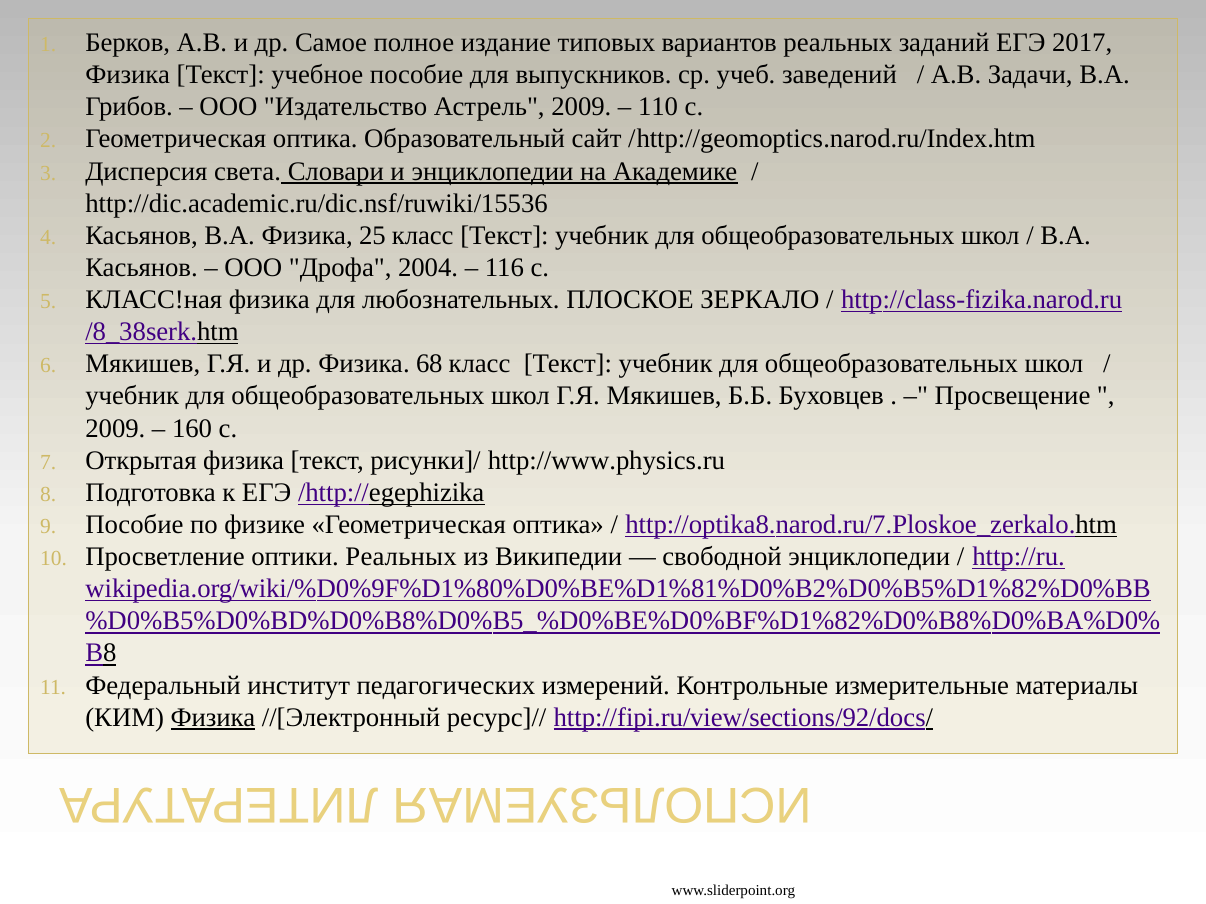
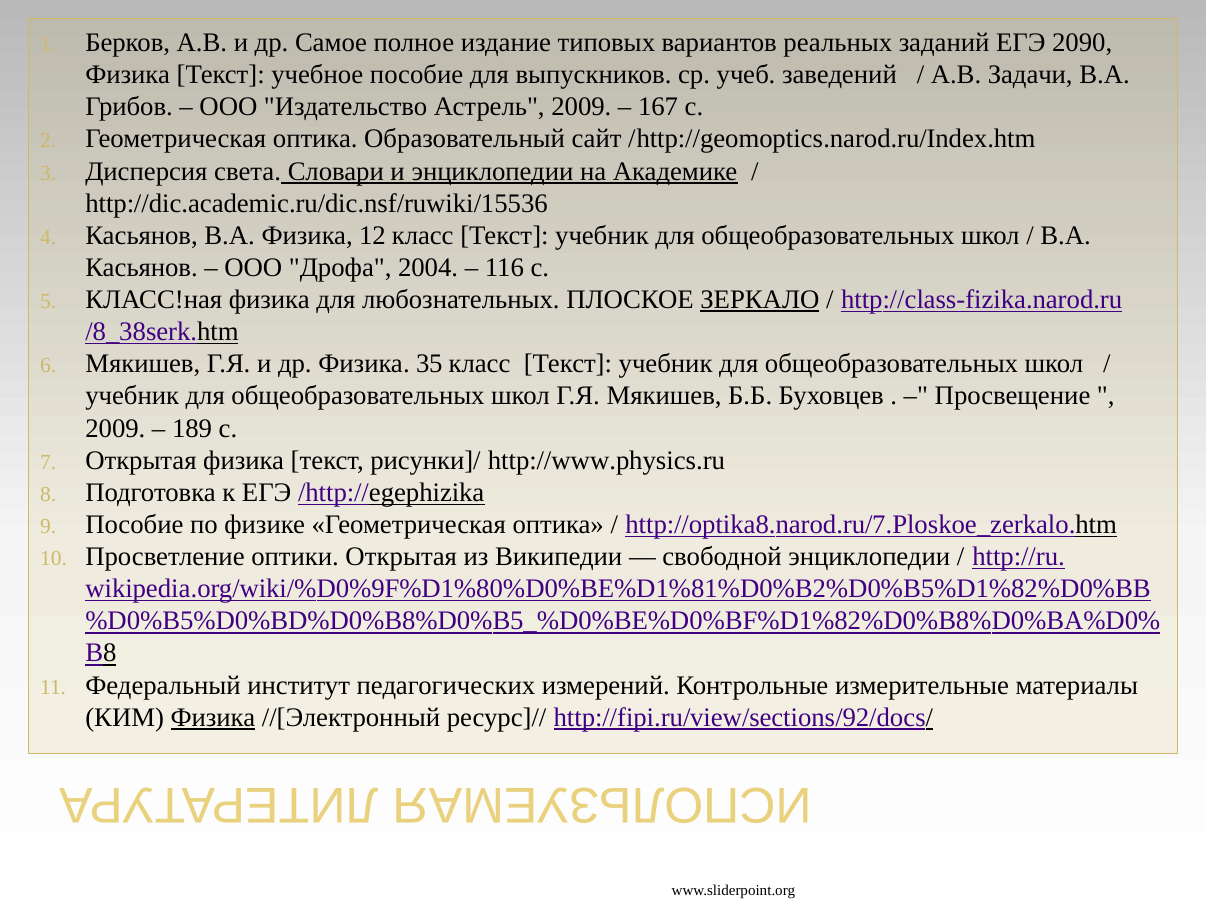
2017: 2017 -> 2090
110: 110 -> 167
25: 25 -> 12
ЗЕРКАЛО underline: none -> present
68: 68 -> 35
160: 160 -> 189
оптики Реальных: Реальных -> Открытая
